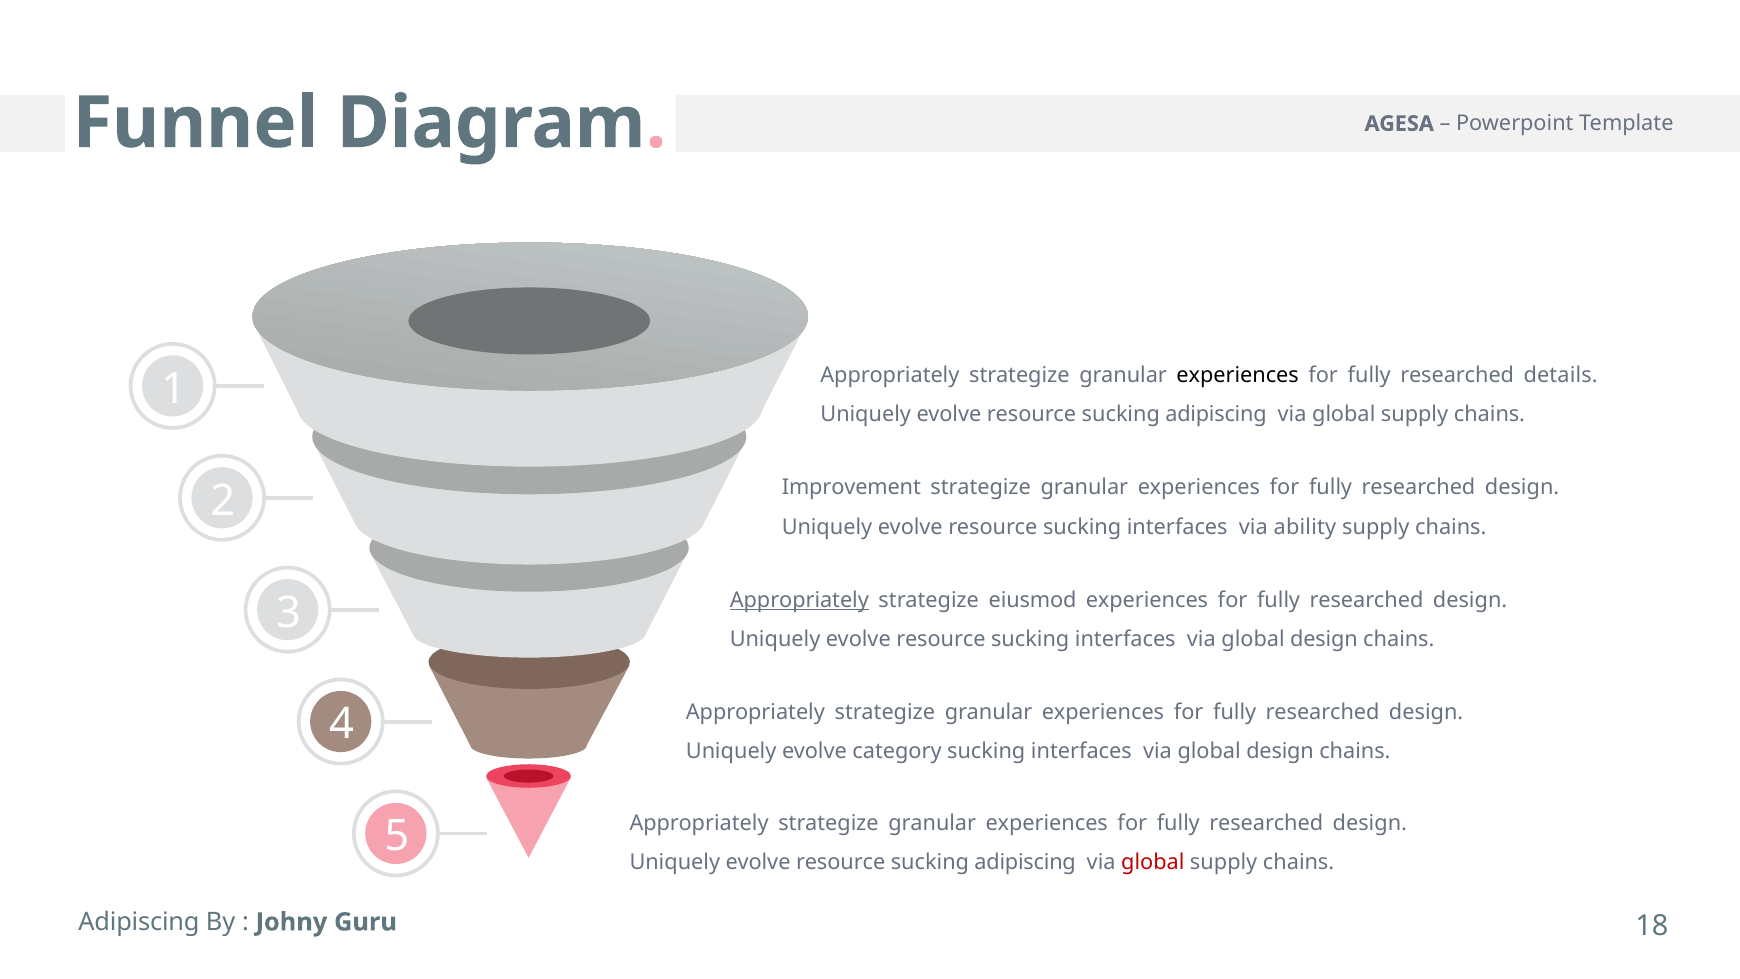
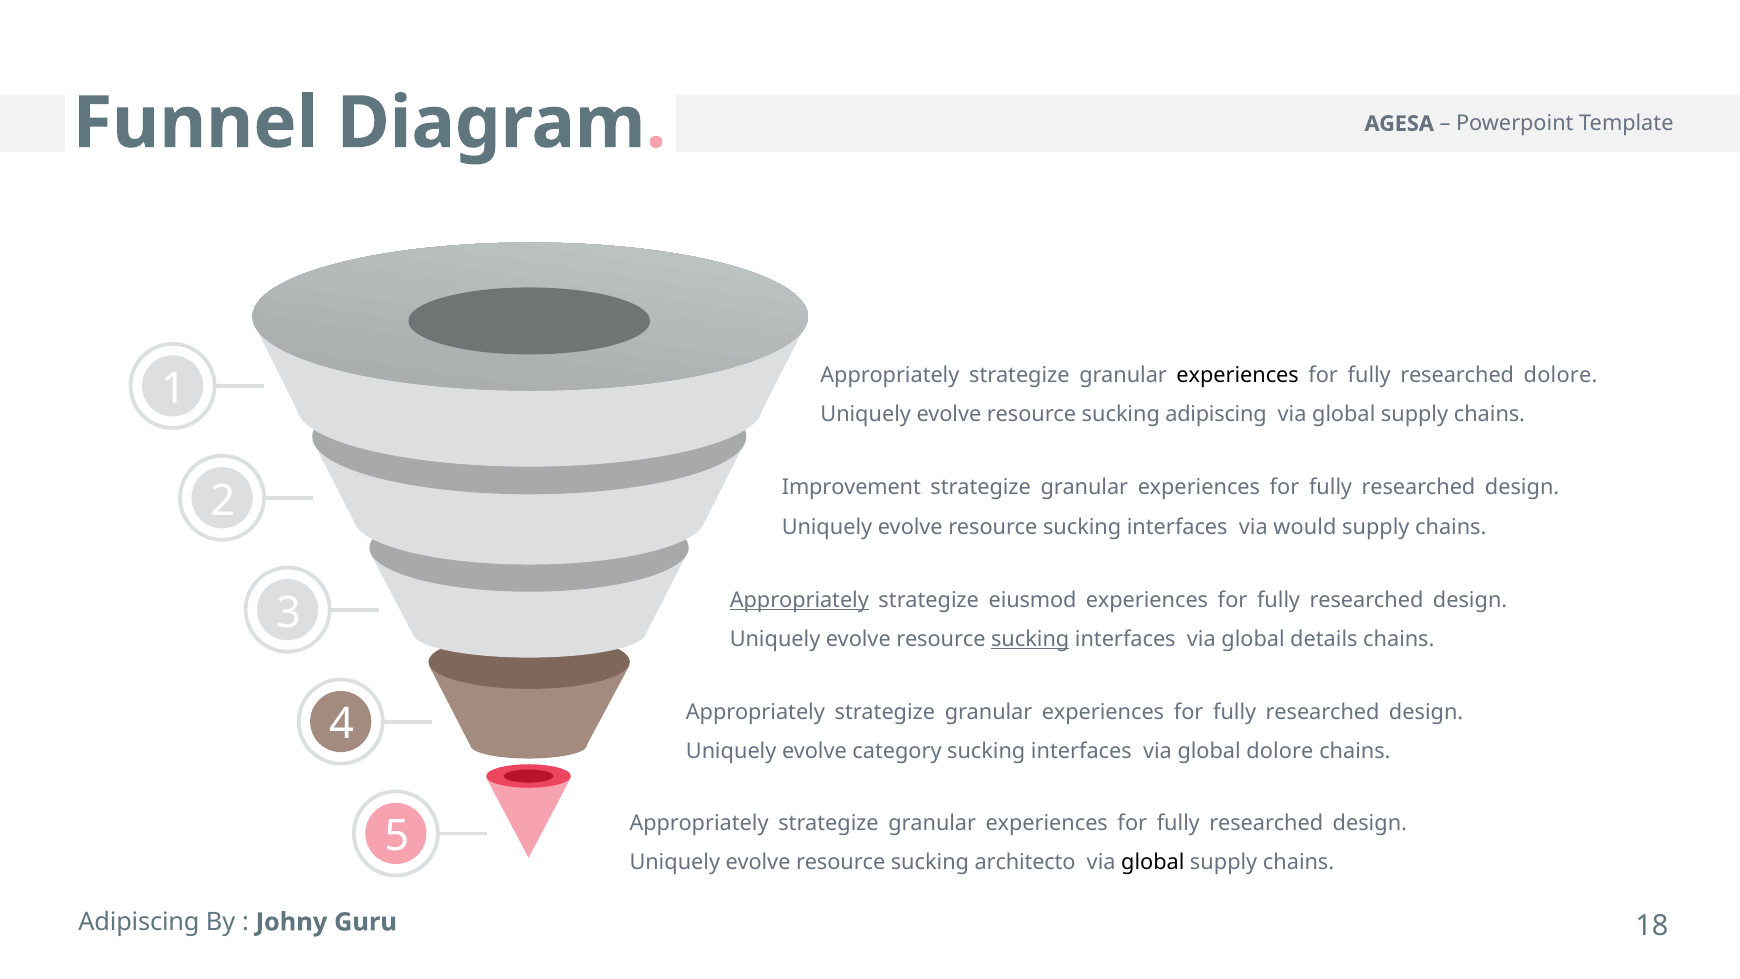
researched details: details -> dolore
ability: ability -> would
sucking at (1030, 639) underline: none -> present
design at (1324, 639): design -> details
design at (1280, 751): design -> dolore
adipiscing at (1025, 862): adipiscing -> architecto
global at (1153, 862) colour: red -> black
